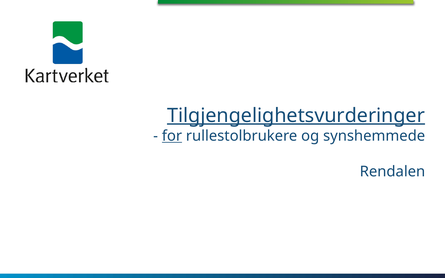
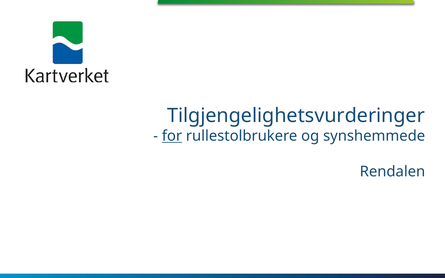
Tilgjengelighetsvurderinger underline: present -> none
